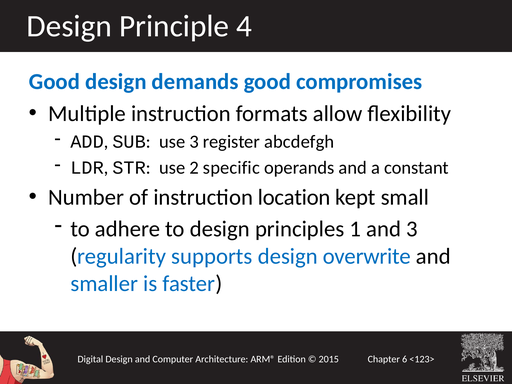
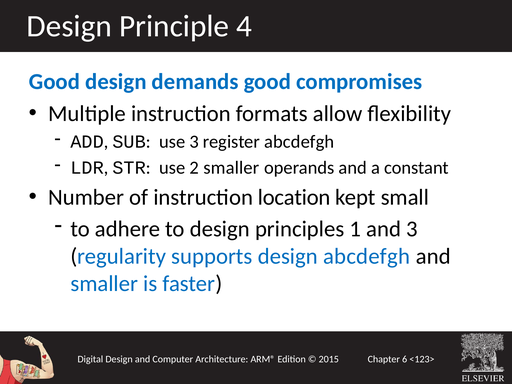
2 specific: specific -> smaller
design overwrite: overwrite -> abcdefgh
